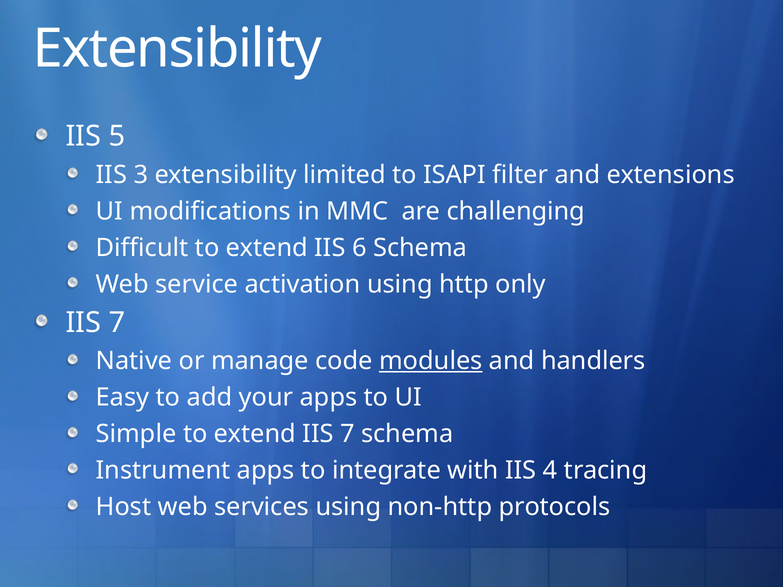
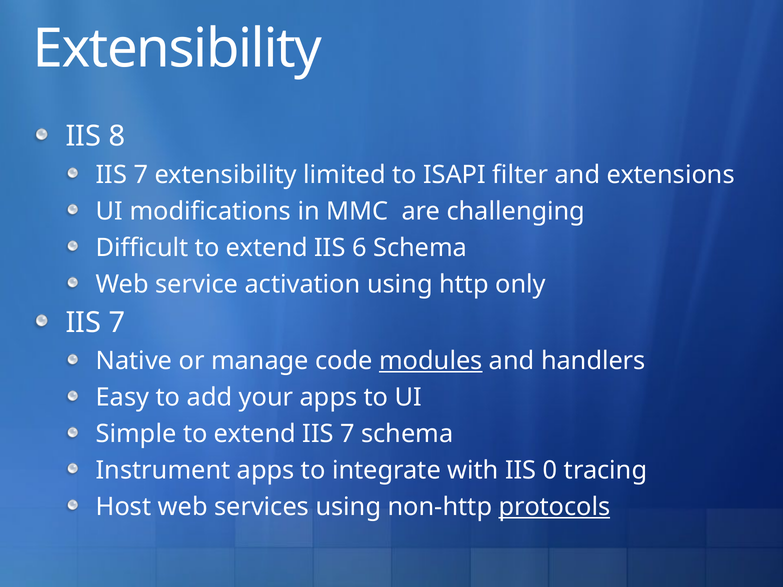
5: 5 -> 8
3 at (141, 175): 3 -> 7
4: 4 -> 0
protocols underline: none -> present
